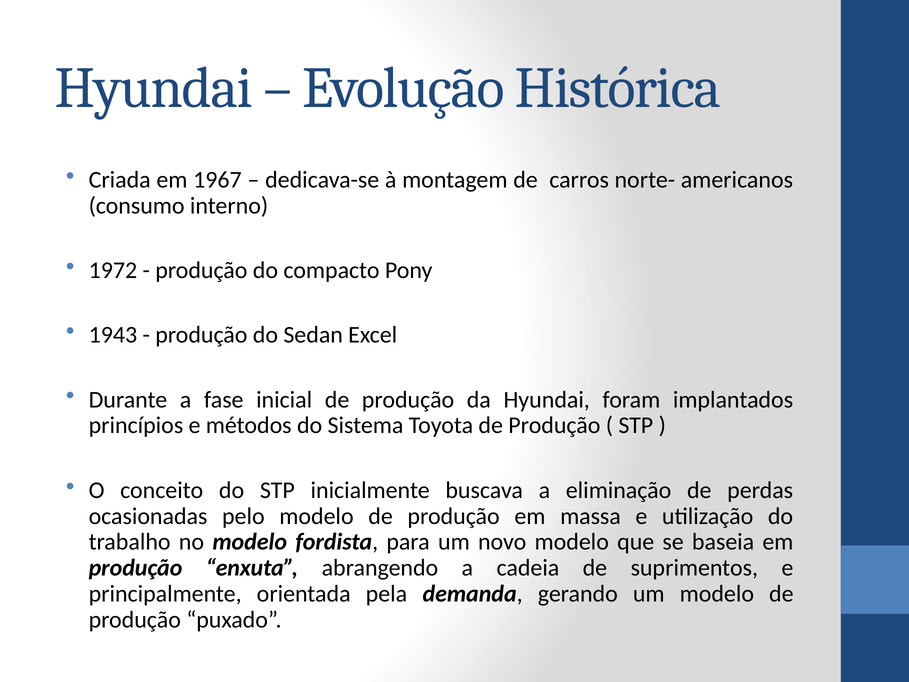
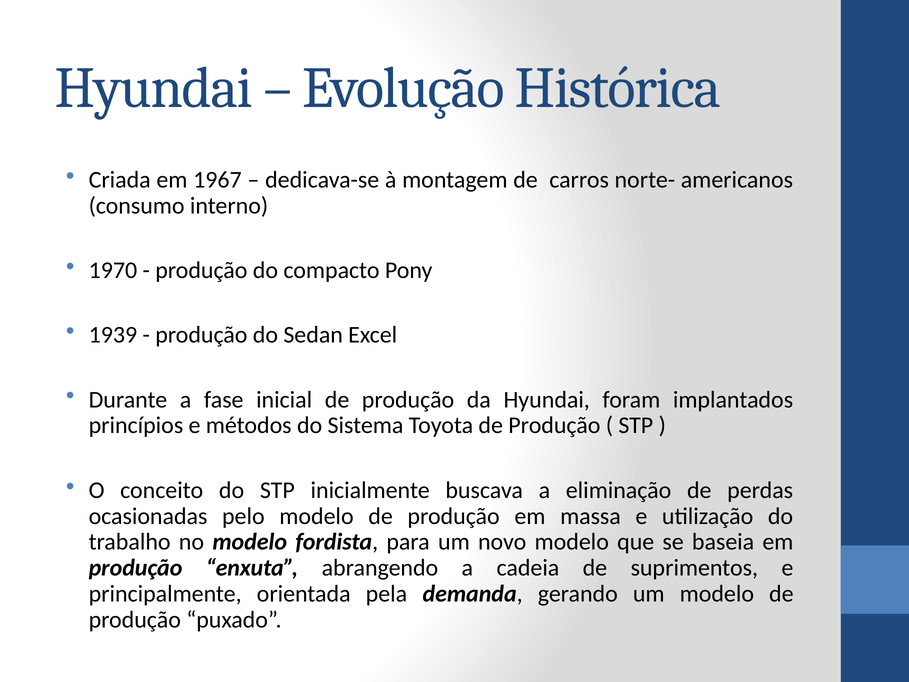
1972: 1972 -> 1970
1943: 1943 -> 1939
